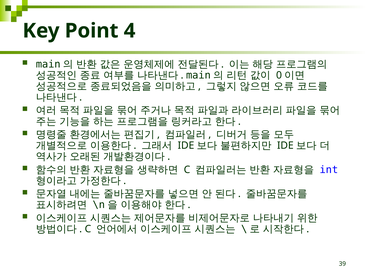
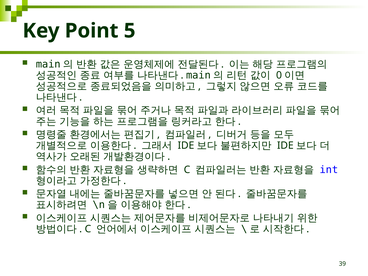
4: 4 -> 5
